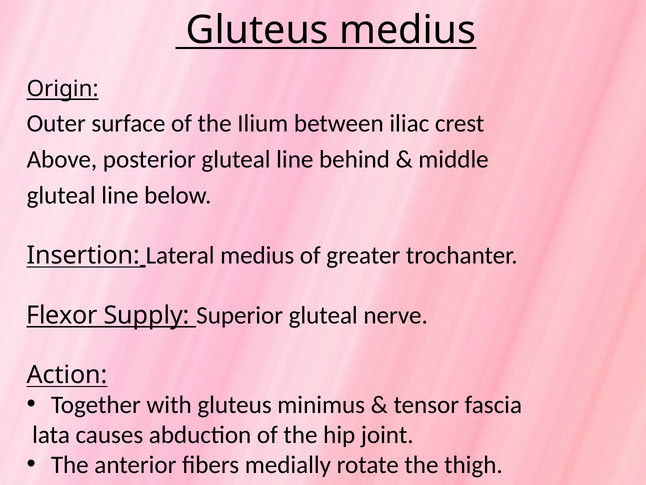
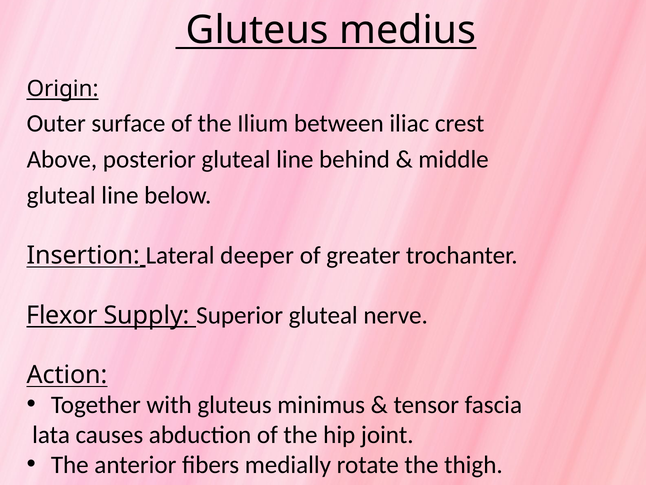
Lateral medius: medius -> deeper
